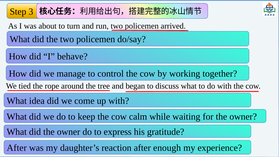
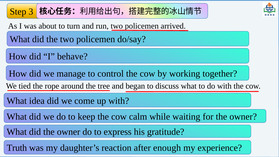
After at (17, 148): After -> Truth
